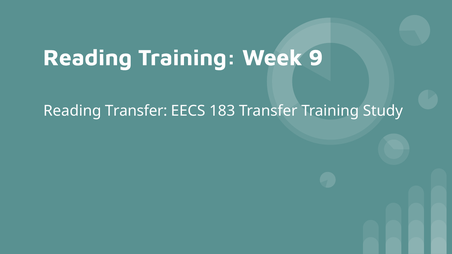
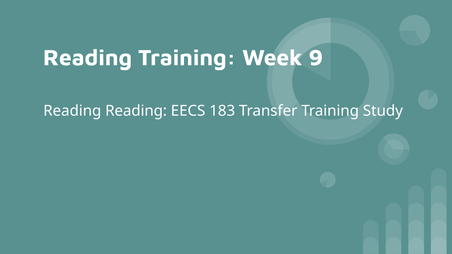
Reading Transfer: Transfer -> Reading
